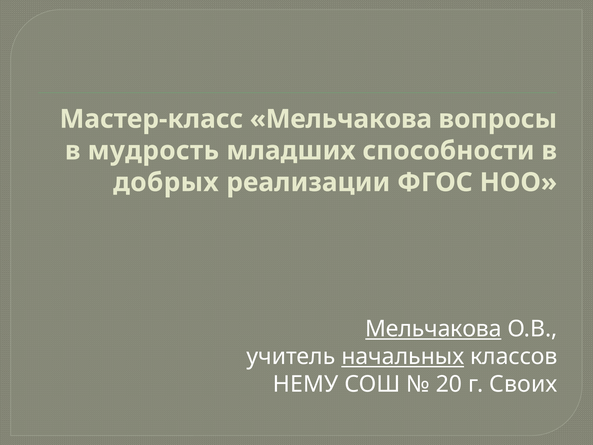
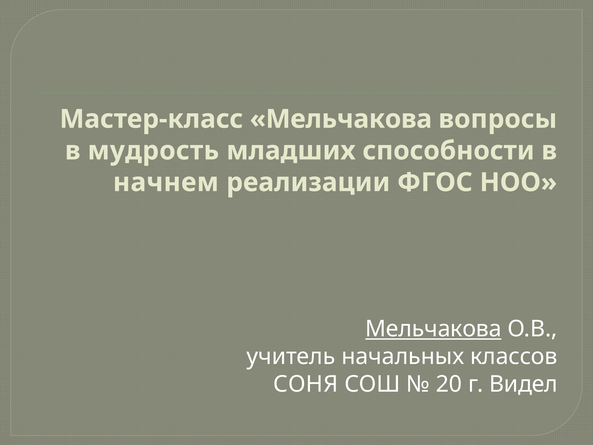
добрых: добрых -> начнем
начальных underline: present -> none
НЕМУ: НЕМУ -> СОНЯ
Своих: Своих -> Видел
